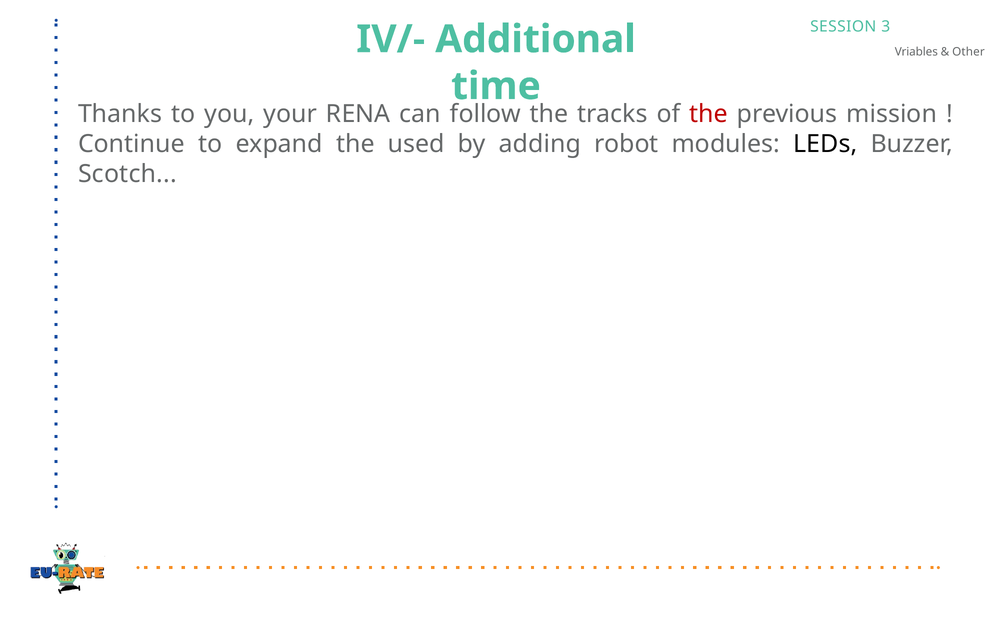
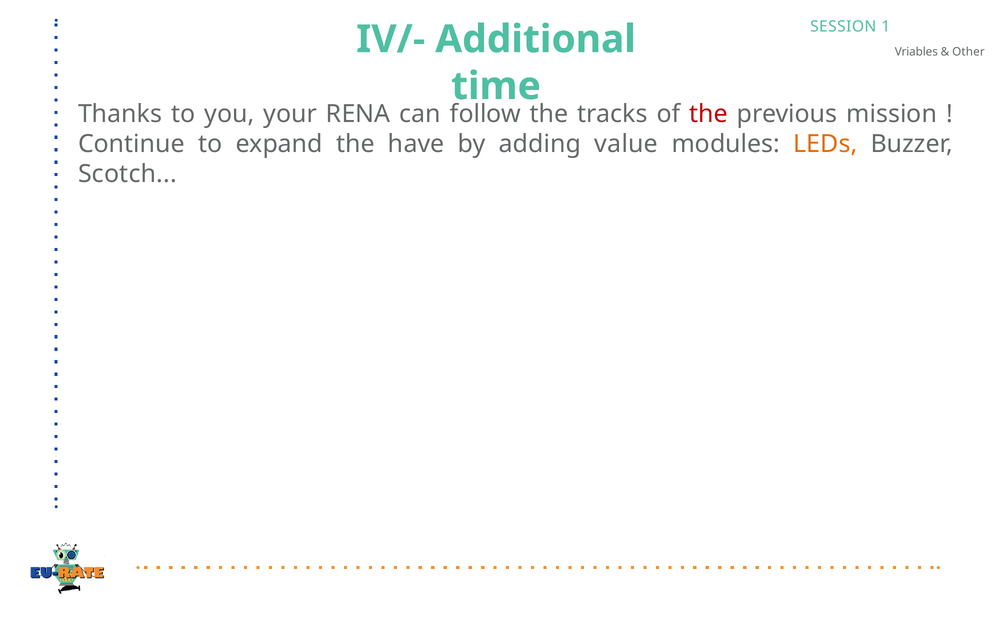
3: 3 -> 1
used: used -> have
robot: robot -> value
LEDs colour: black -> orange
